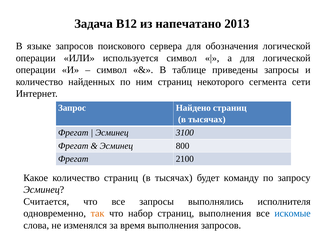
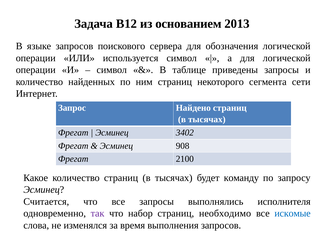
напечатано: напечатано -> основанием
3100: 3100 -> 3402
800: 800 -> 908
так colour: orange -> purple
страниц выполнения: выполнения -> необходимо
